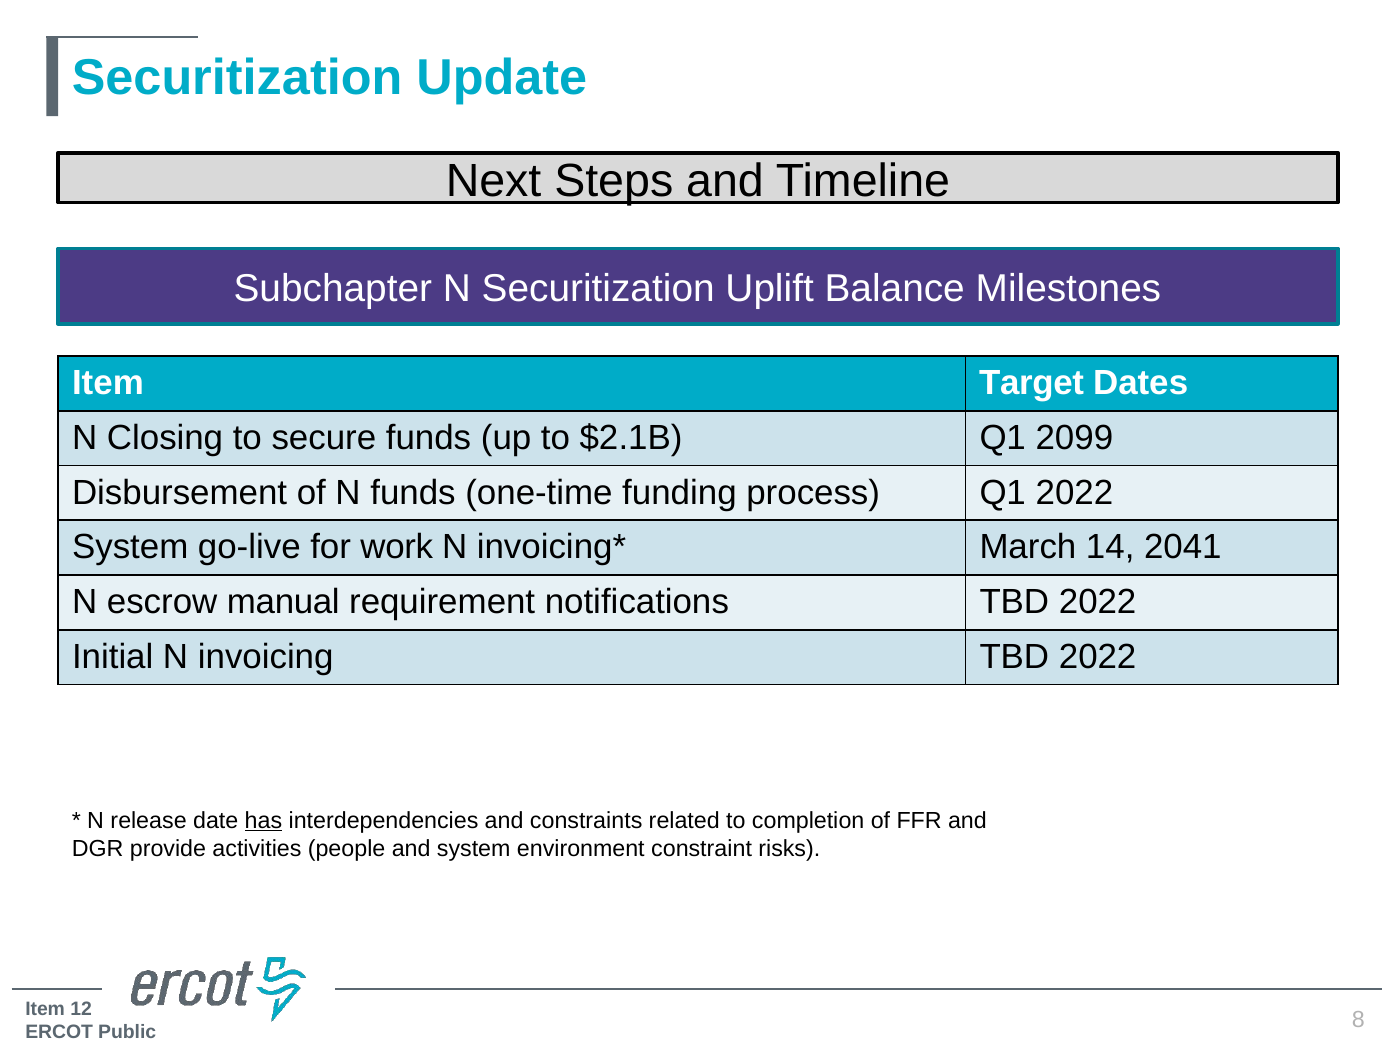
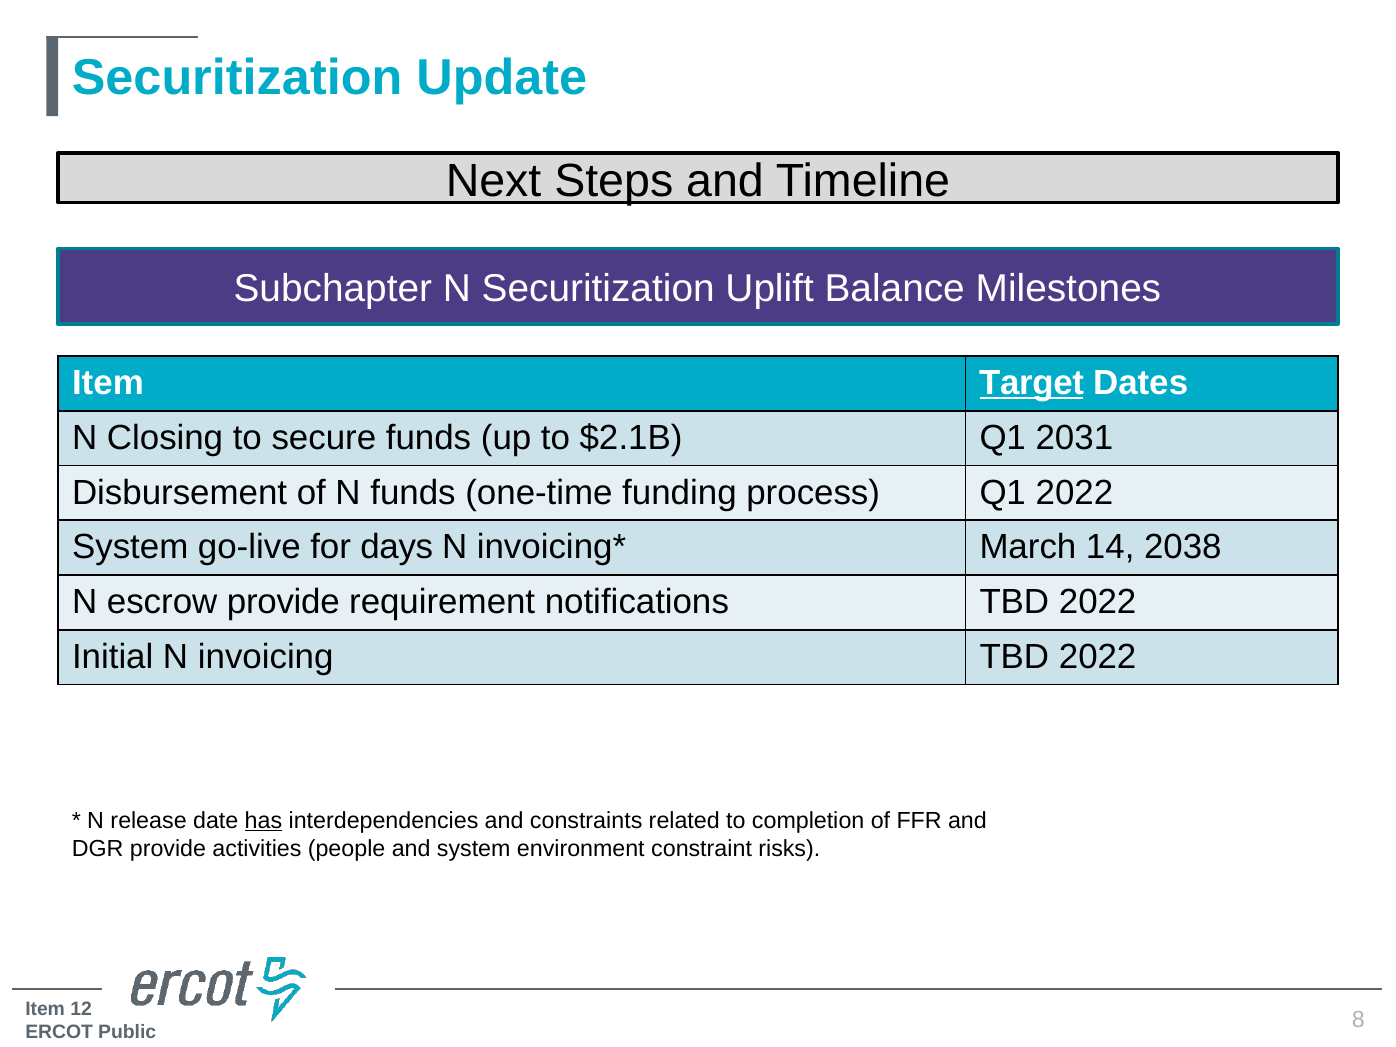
Target underline: none -> present
2099: 2099 -> 2031
work: work -> days
2041: 2041 -> 2038
escrow manual: manual -> provide
